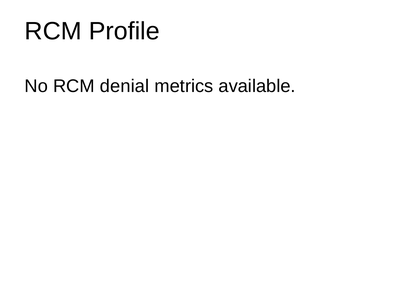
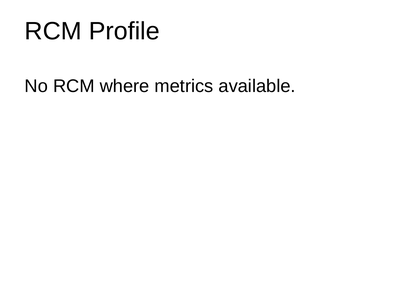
denial: denial -> where
